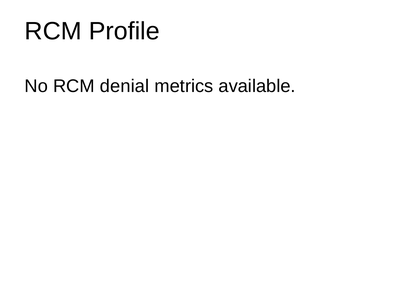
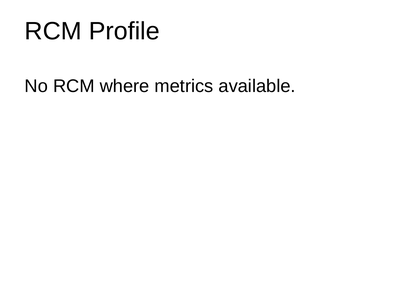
denial: denial -> where
